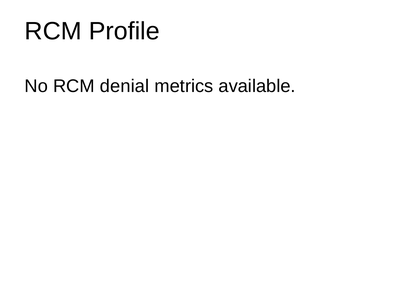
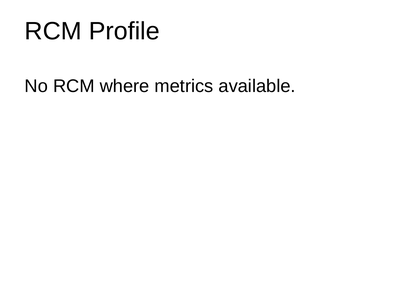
denial: denial -> where
